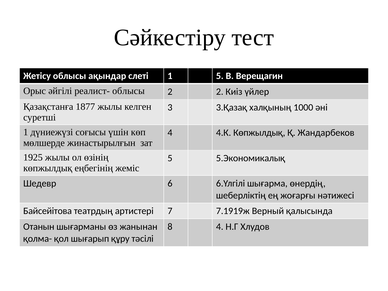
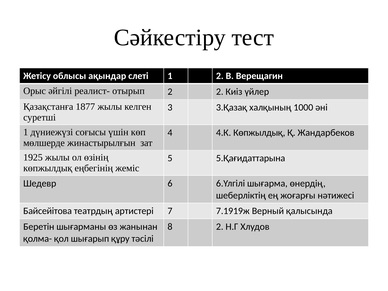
1 5: 5 -> 2
реалист- облысы: облысы -> отырып
5.Экономикалық: 5.Экономикалық -> 5.Қағидаттарына
Отанын: Отанын -> Беретін
8 4: 4 -> 2
